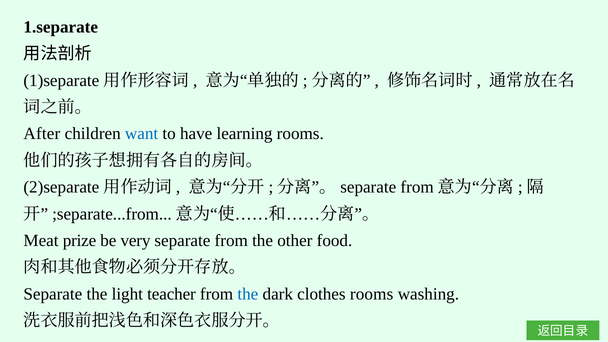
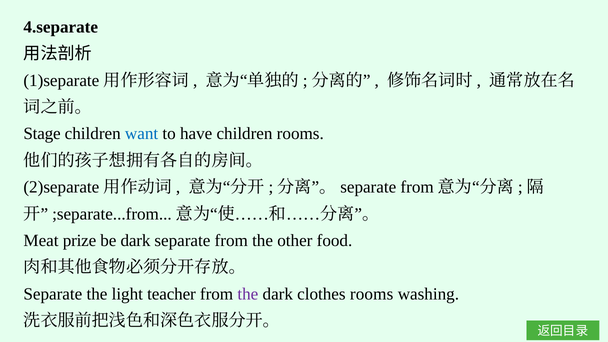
1.separate: 1.separate -> 4.separate
After: After -> Stage
have learning: learning -> children
be very: very -> dark
the at (248, 294) colour: blue -> purple
